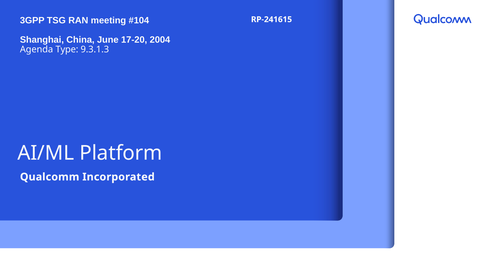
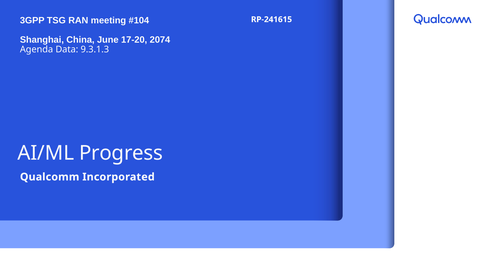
2004: 2004 -> 2074
Type: Type -> Data
Platform: Platform -> Progress
